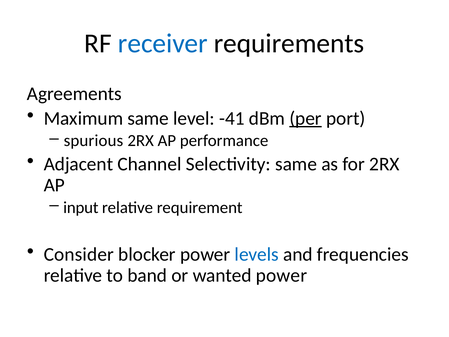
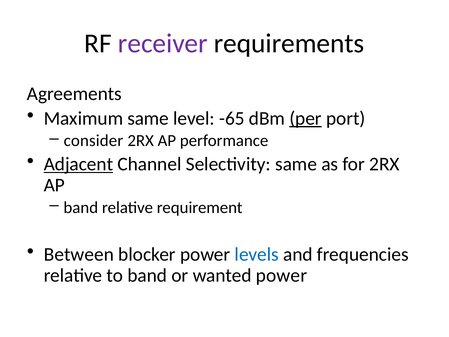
receiver colour: blue -> purple
-41: -41 -> -65
spurious: spurious -> consider
Adjacent underline: none -> present
input at (81, 207): input -> band
Consider: Consider -> Between
